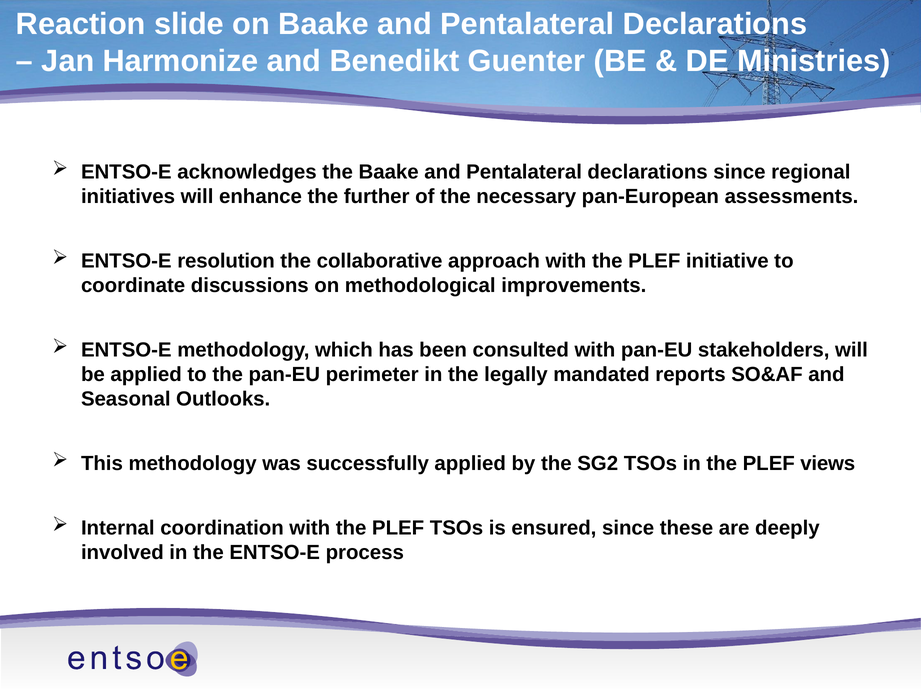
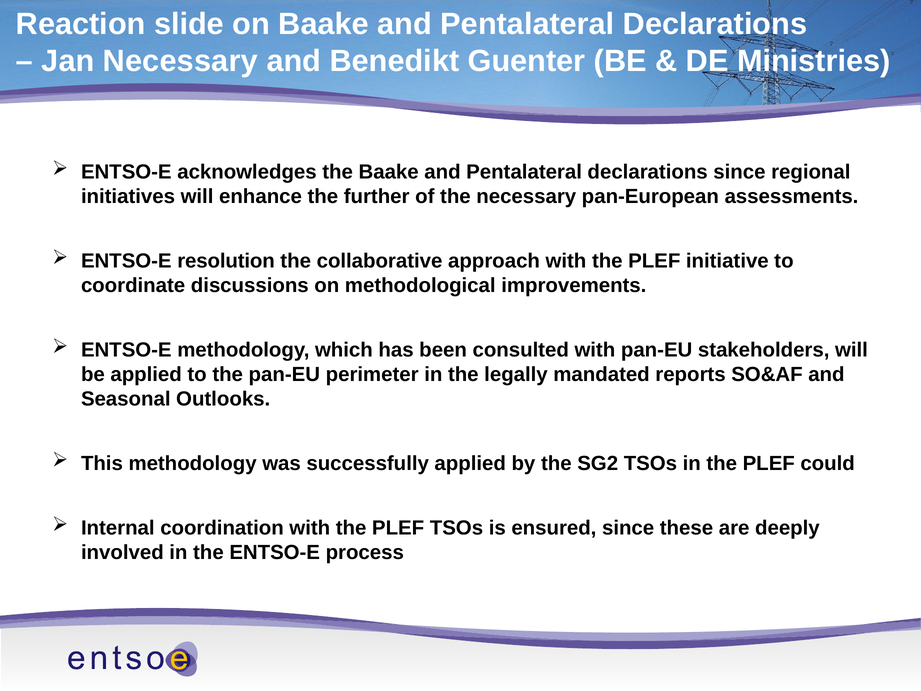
Jan Harmonize: Harmonize -> Necessary
views: views -> could
